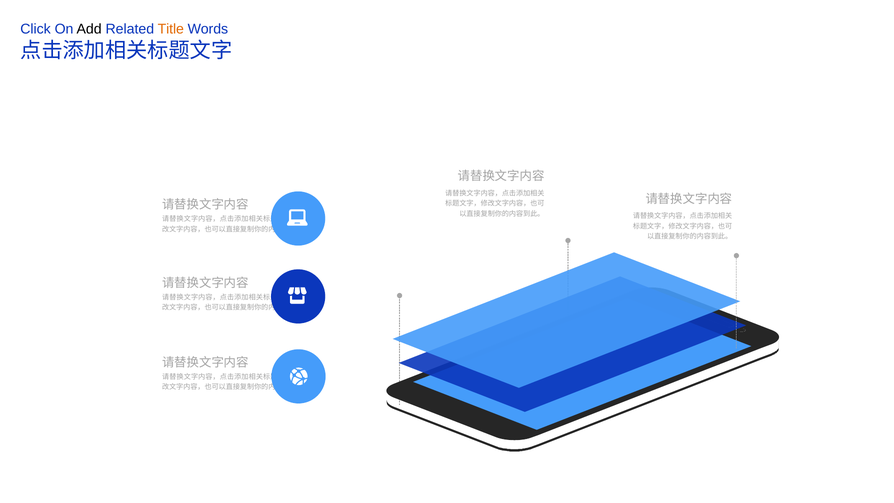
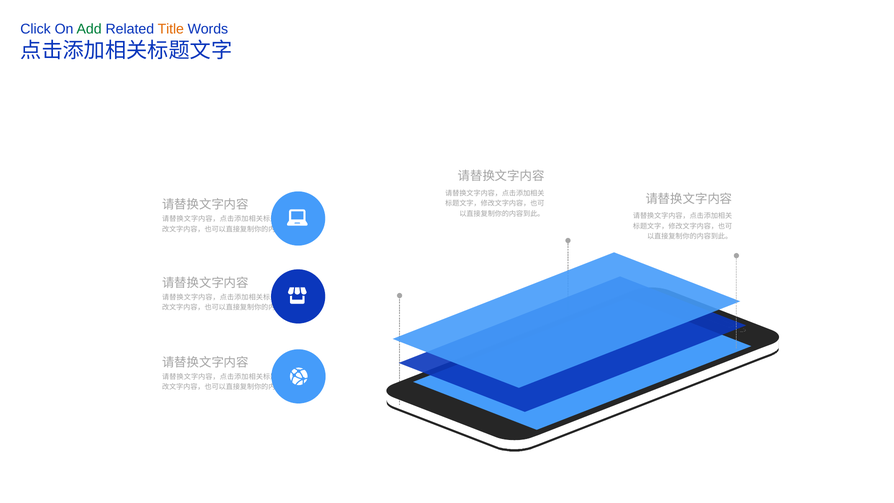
Add colour: black -> green
